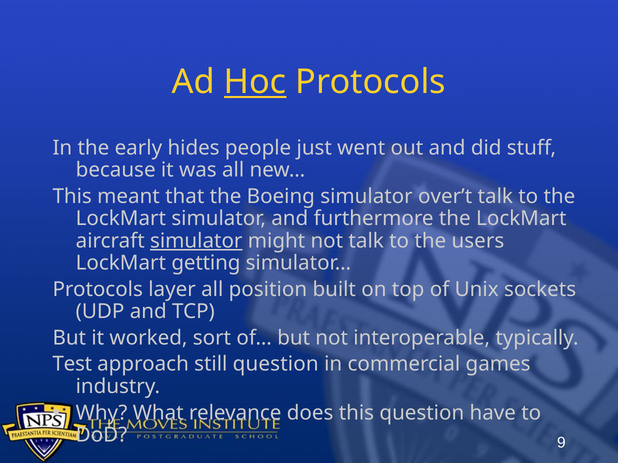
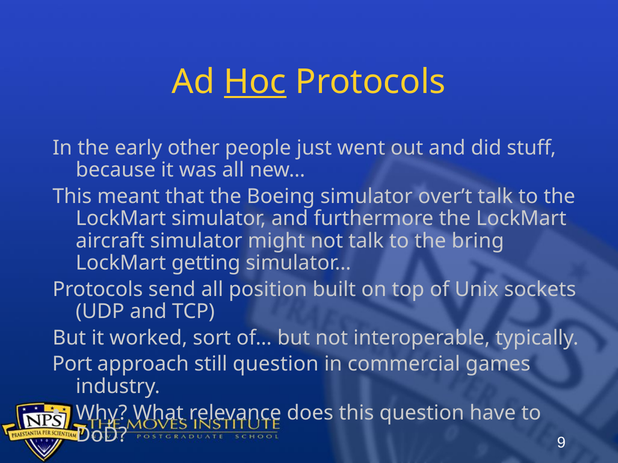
hides: hides -> other
simulator at (196, 241) underline: present -> none
users: users -> bring
layer: layer -> send
Test: Test -> Port
